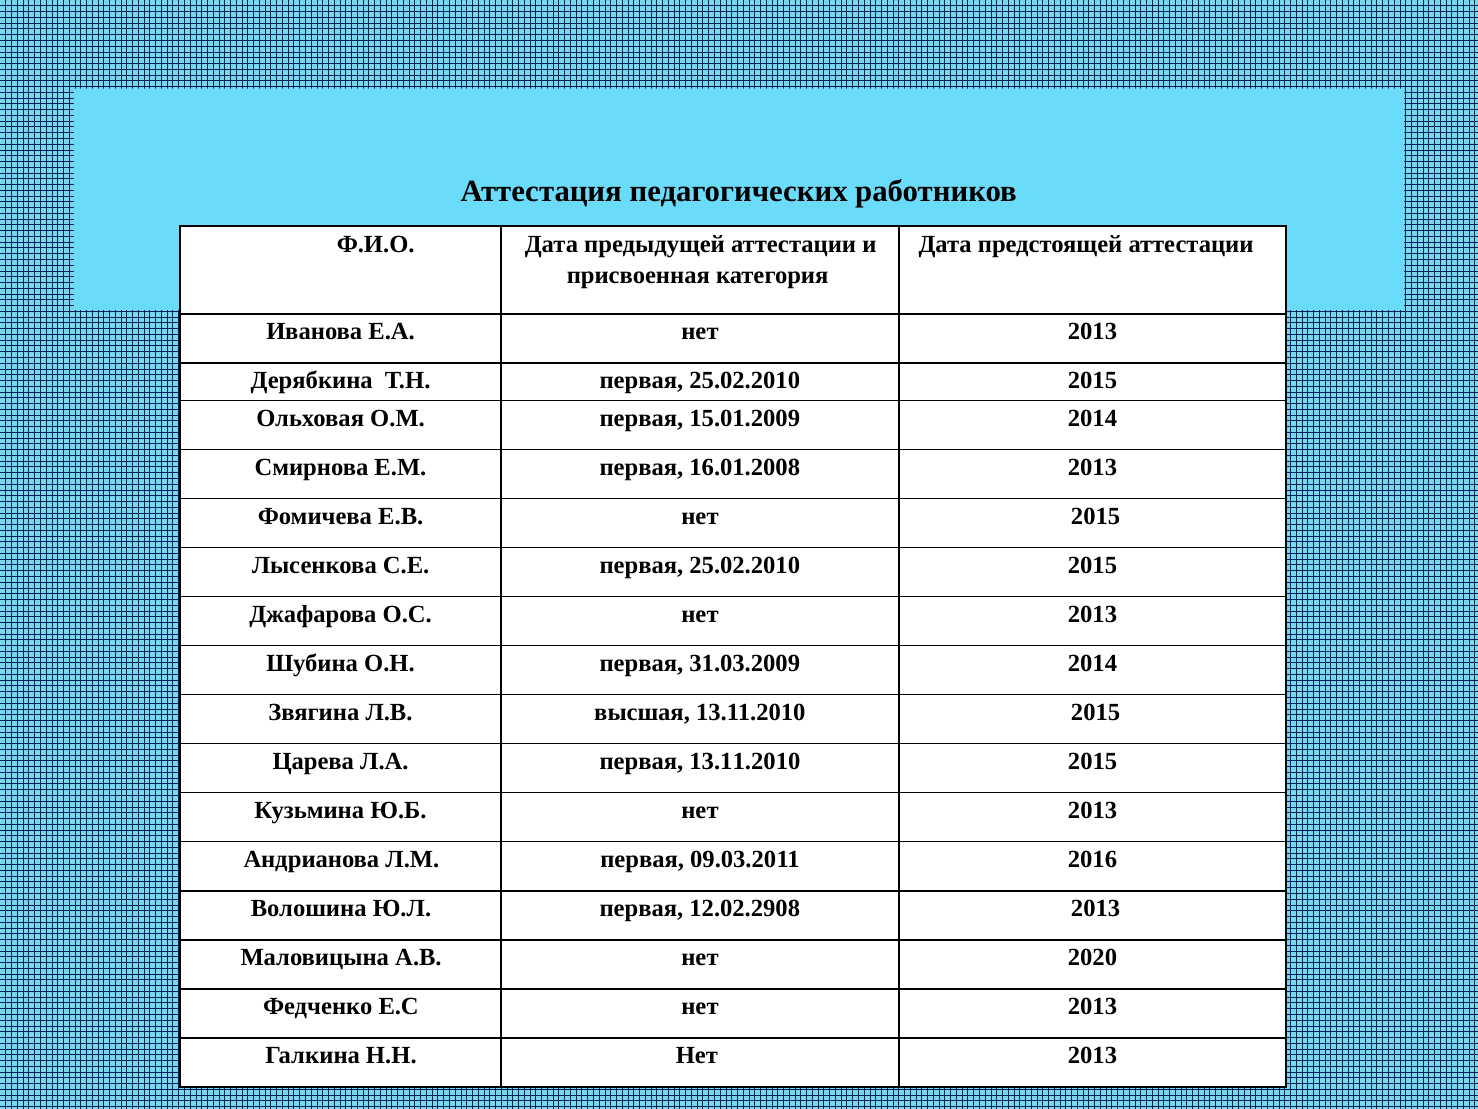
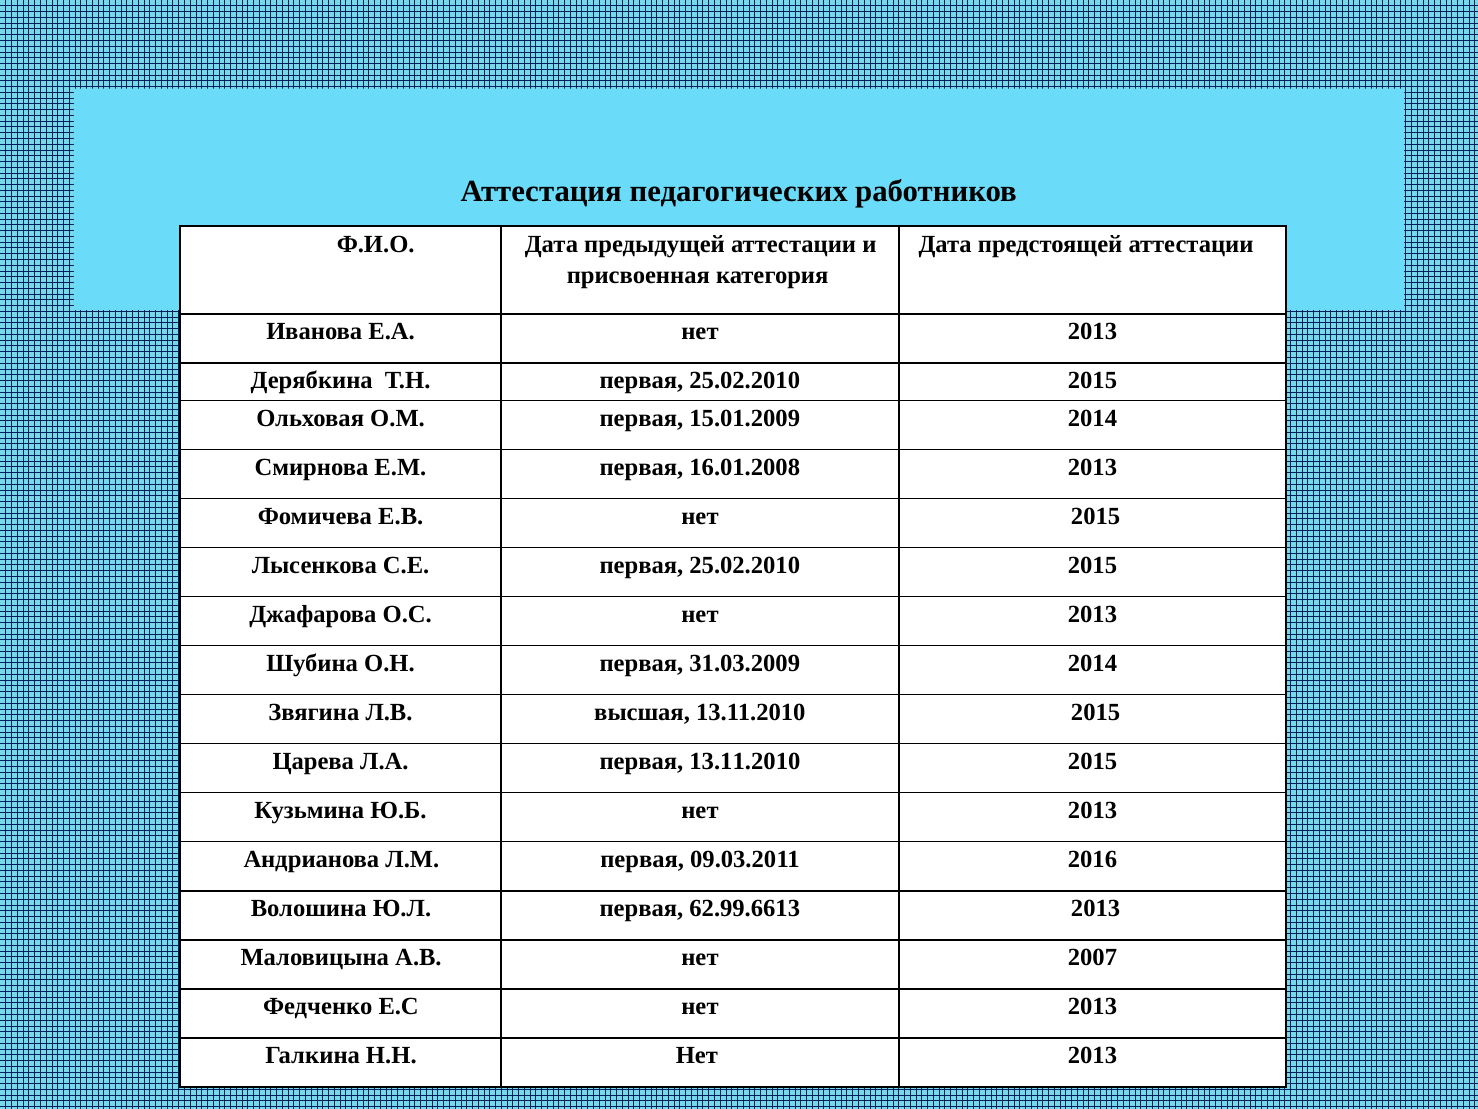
12.02.2908: 12.02.2908 -> 62.99.6613
2020: 2020 -> 2007
